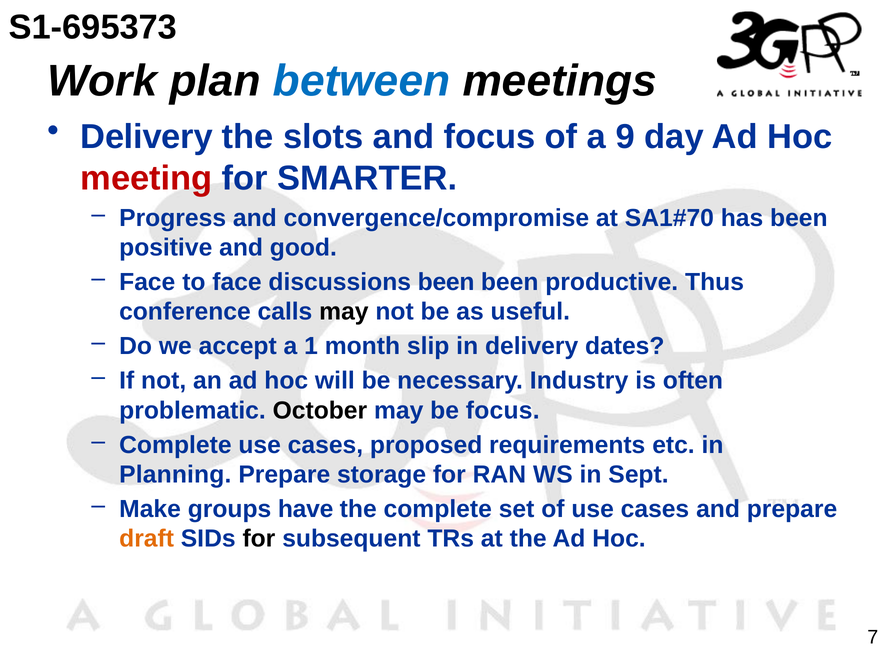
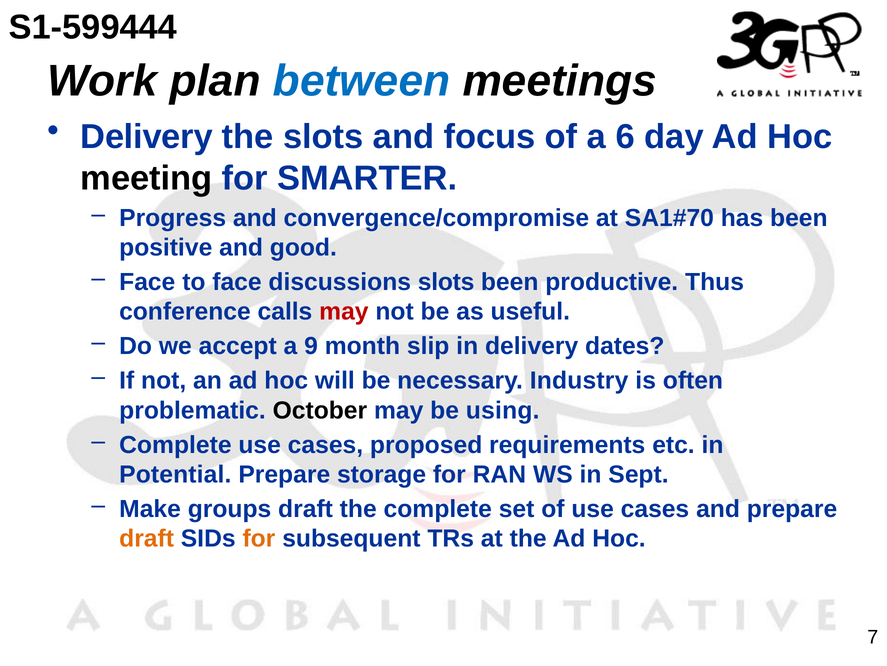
S1-695373: S1-695373 -> S1-599444
9: 9 -> 6
meeting colour: red -> black
discussions been: been -> slots
may at (344, 311) colour: black -> red
1: 1 -> 9
be focus: focus -> using
Planning: Planning -> Potential
groups have: have -> draft
for at (259, 538) colour: black -> orange
